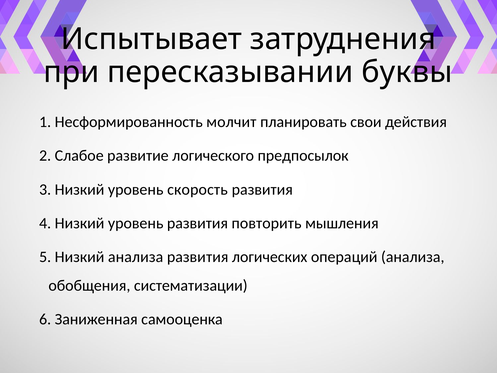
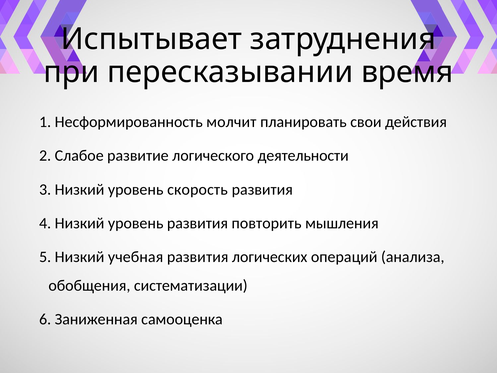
буквы: буквы -> время
предпосылок: предпосылок -> деятельности
Низкий анализа: анализа -> учебная
